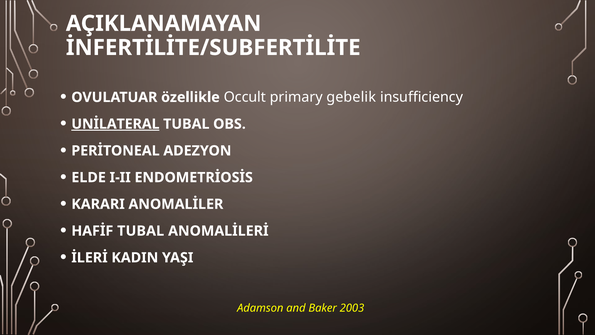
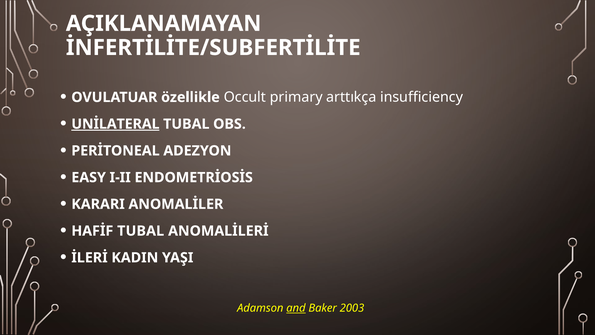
gebelik: gebelik -> arttıkça
ELDE: ELDE -> EASY
and underline: none -> present
